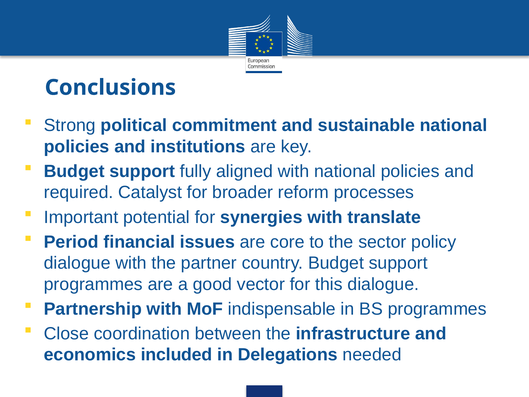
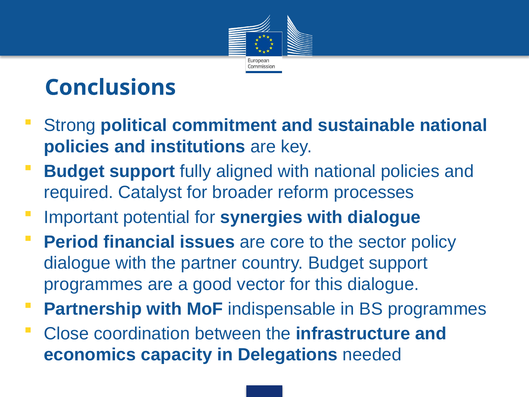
with translate: translate -> dialogue
included: included -> capacity
